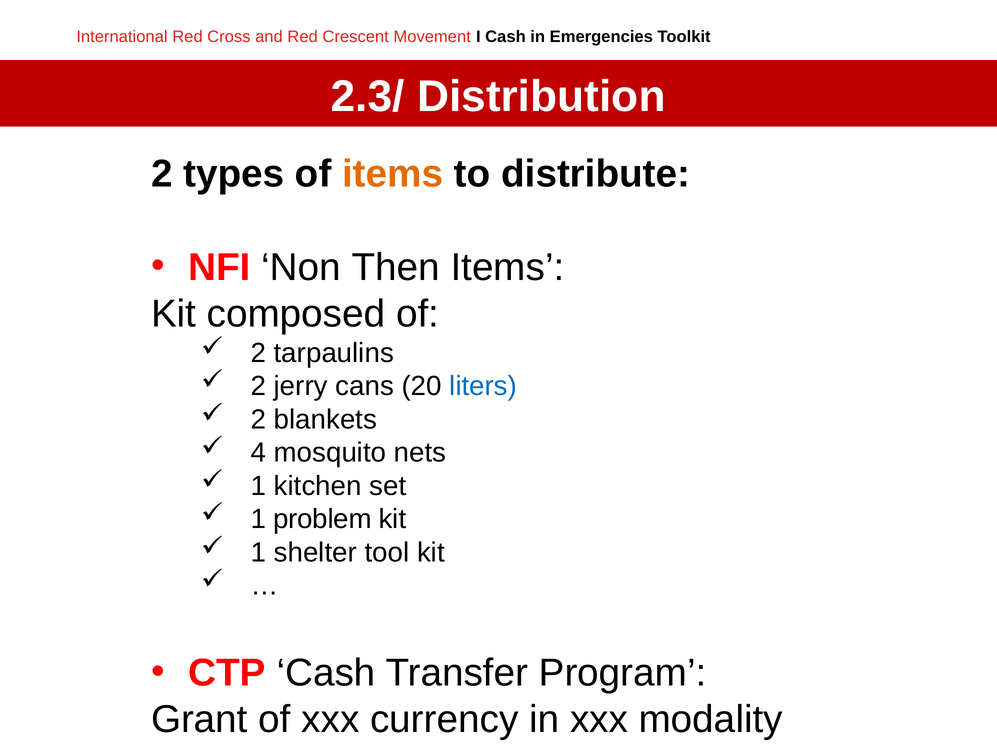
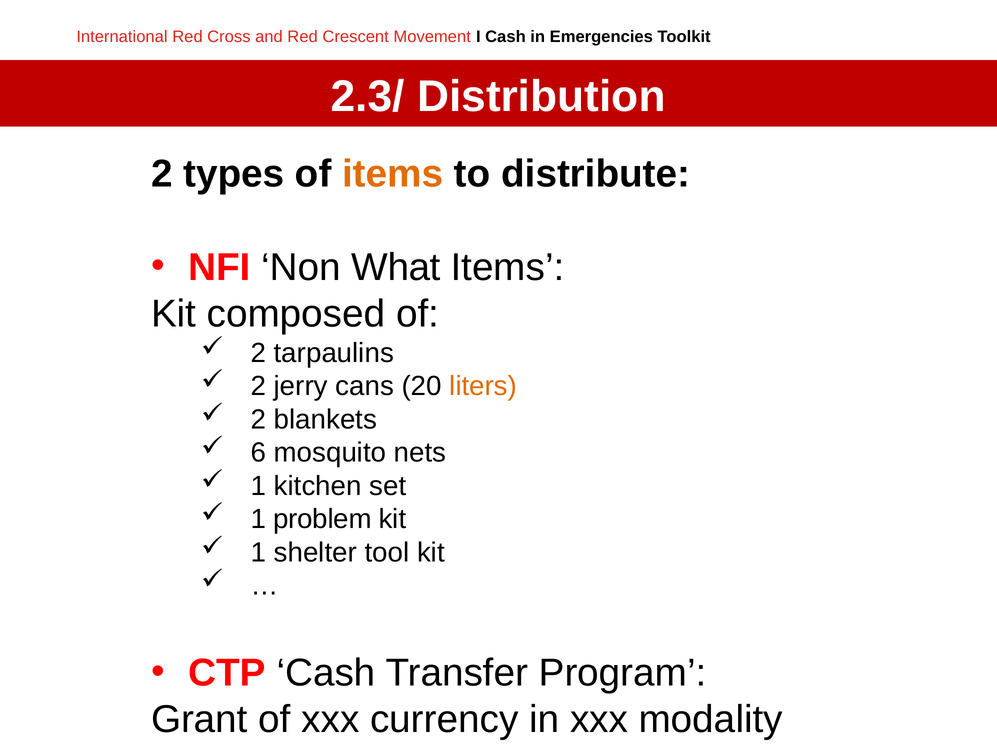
Then: Then -> What
liters colour: blue -> orange
4: 4 -> 6
